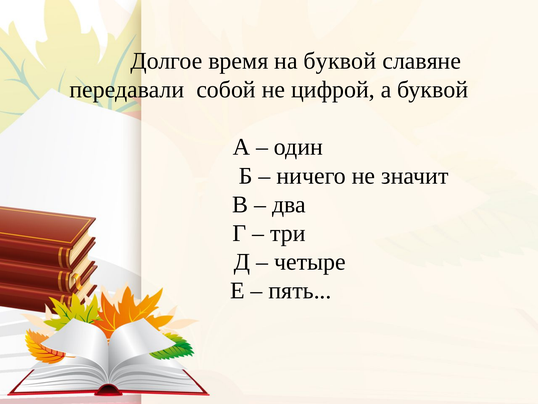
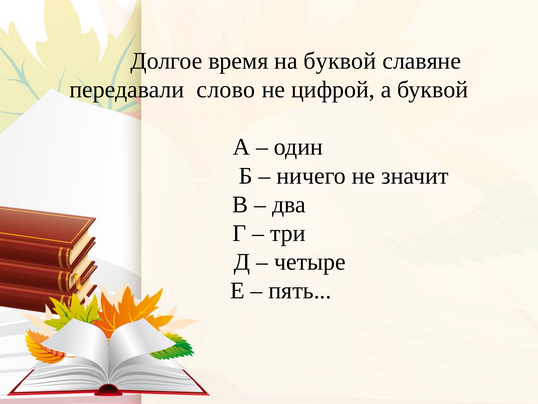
собой: собой -> слово
